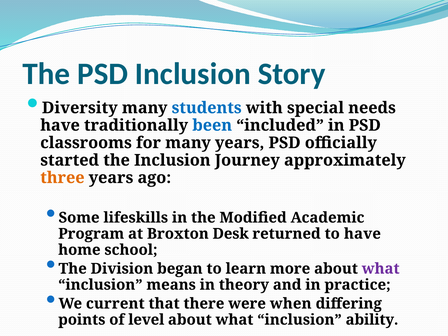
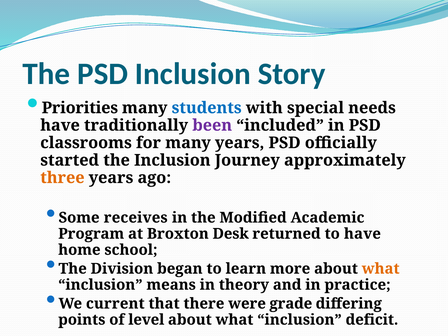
Diversity: Diversity -> Priorities
been colour: blue -> purple
lifeskills: lifeskills -> receives
what at (381, 269) colour: purple -> orange
when: when -> grade
ability: ability -> deficit
